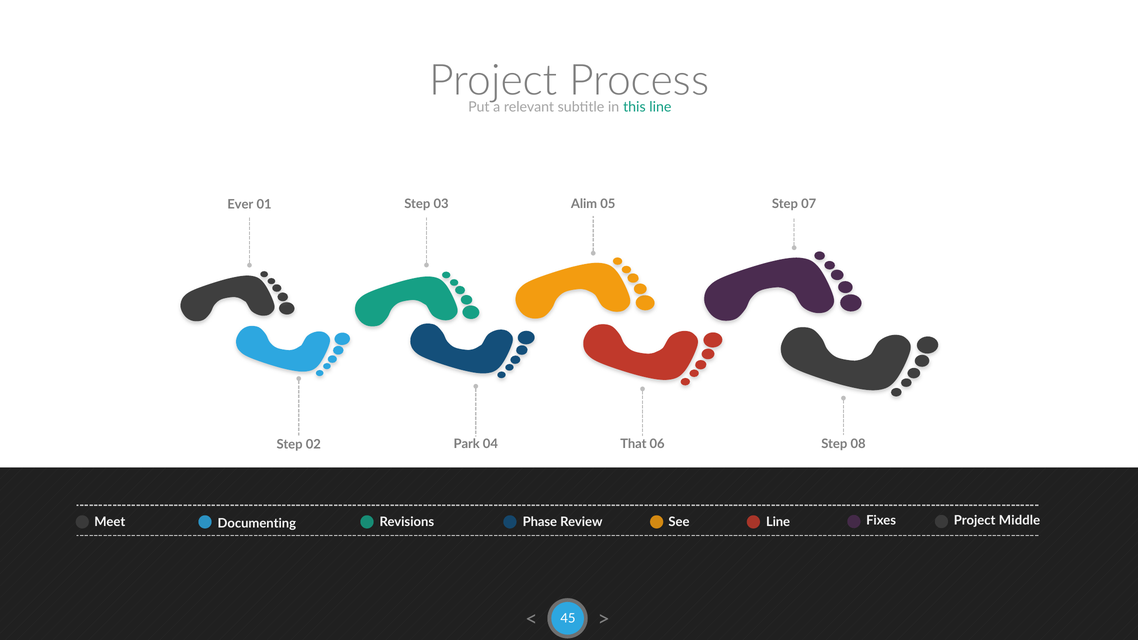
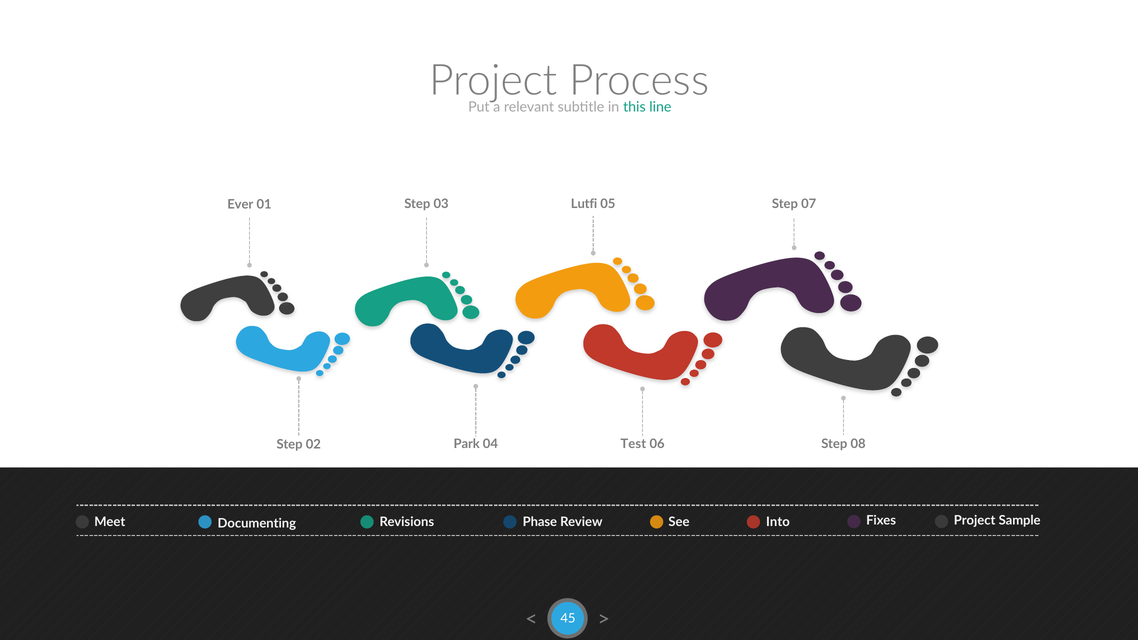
Alim: Alim -> Lutfi
That: That -> Test
Review Line: Line -> Into
Middle: Middle -> Sample
